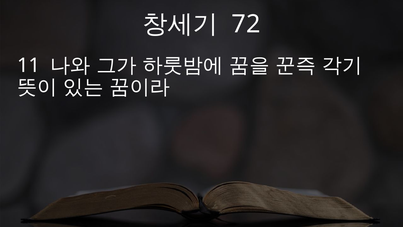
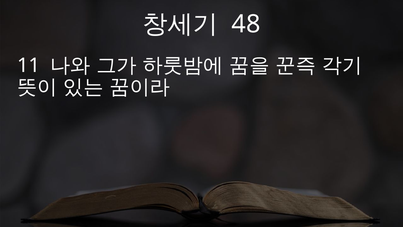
72: 72 -> 48
